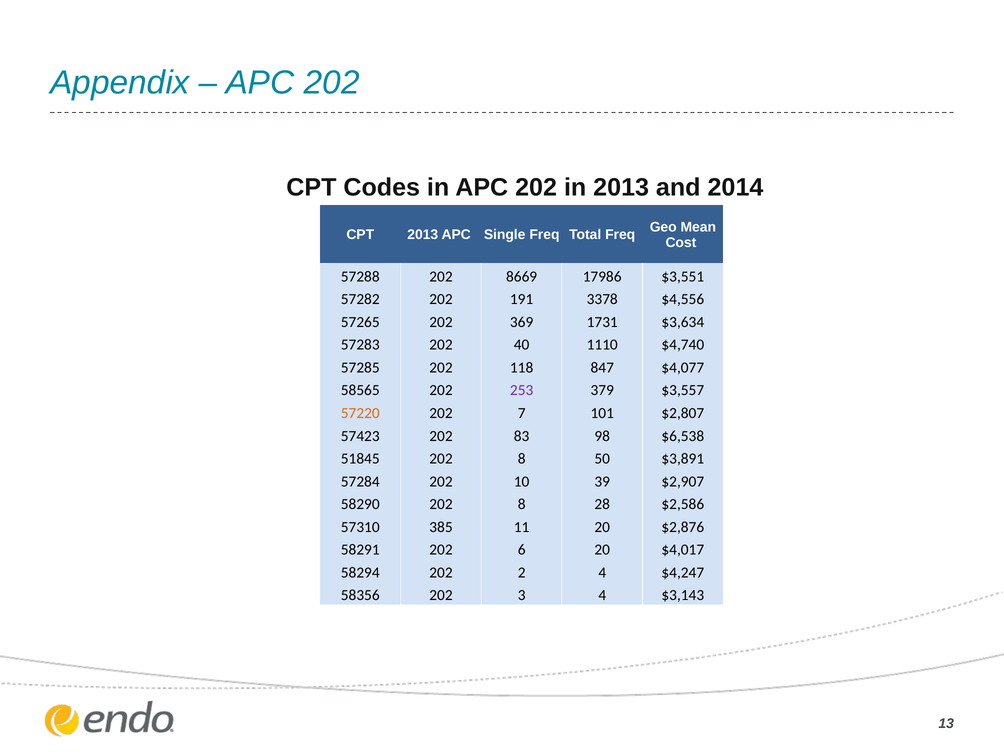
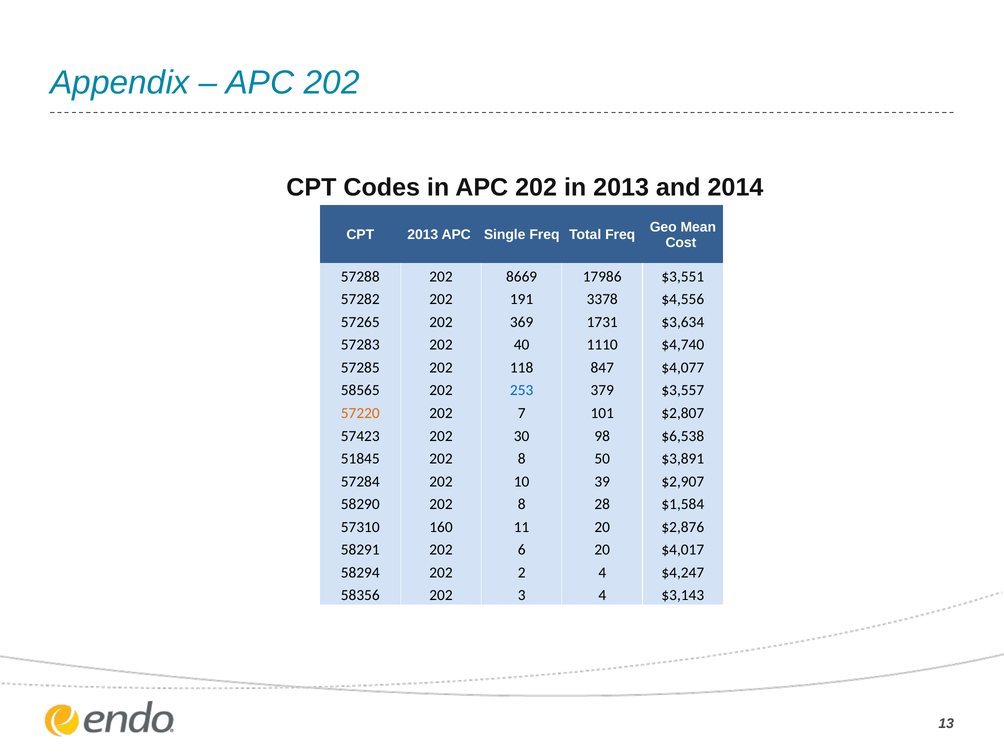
253 colour: purple -> blue
83: 83 -> 30
$2,586: $2,586 -> $1,584
385: 385 -> 160
